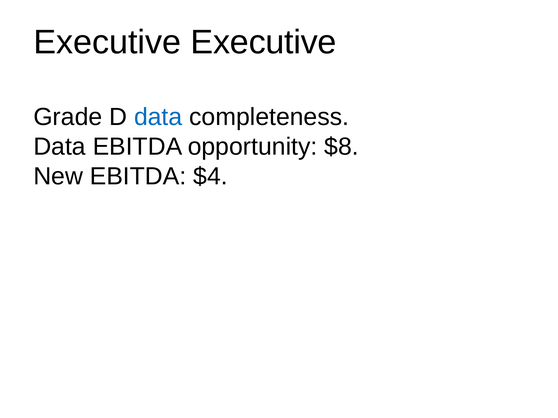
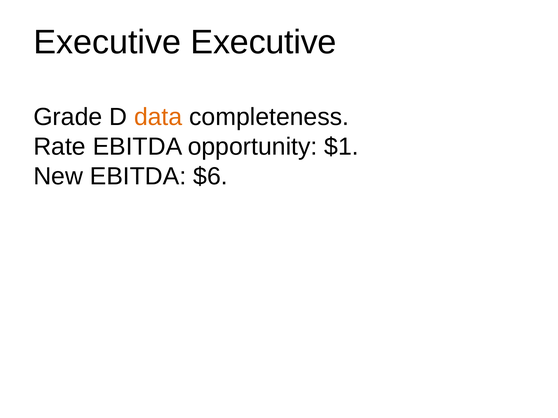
data at (158, 117) colour: blue -> orange
Data at (60, 147): Data -> Rate
$8: $8 -> $1
$4: $4 -> $6
